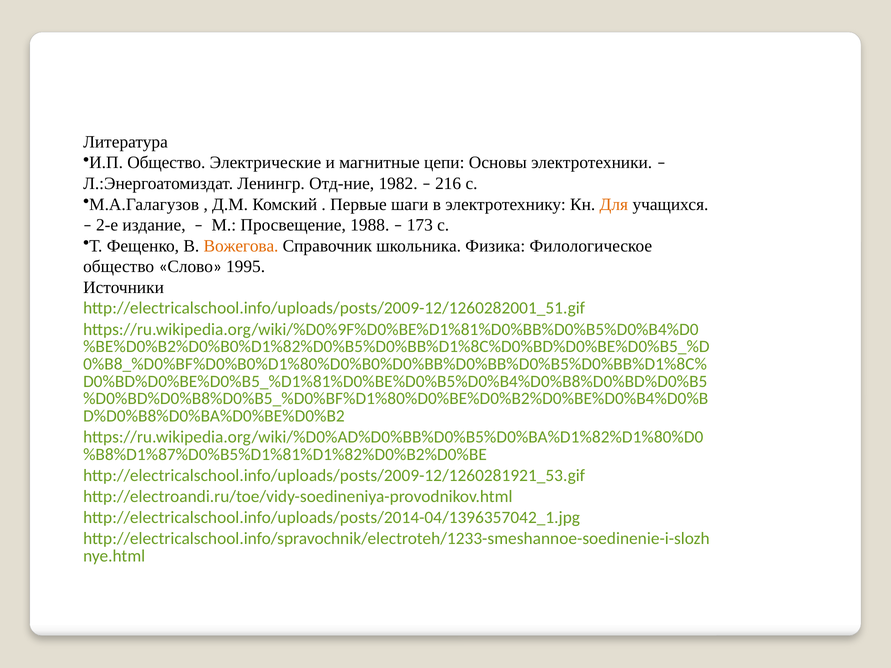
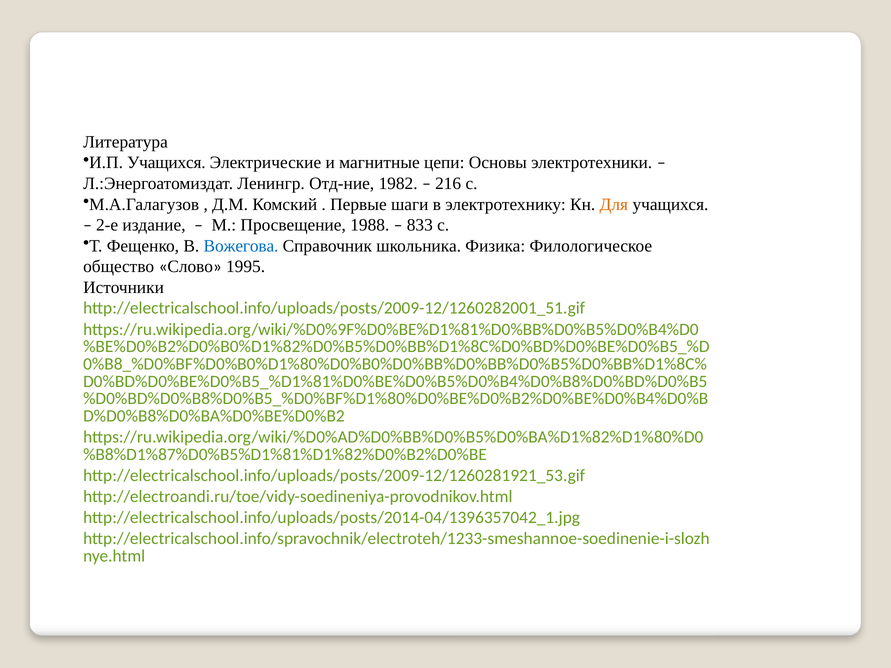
И.П Общество: Общество -> Учащихся
173: 173 -> 833
Вожегова colour: orange -> blue
